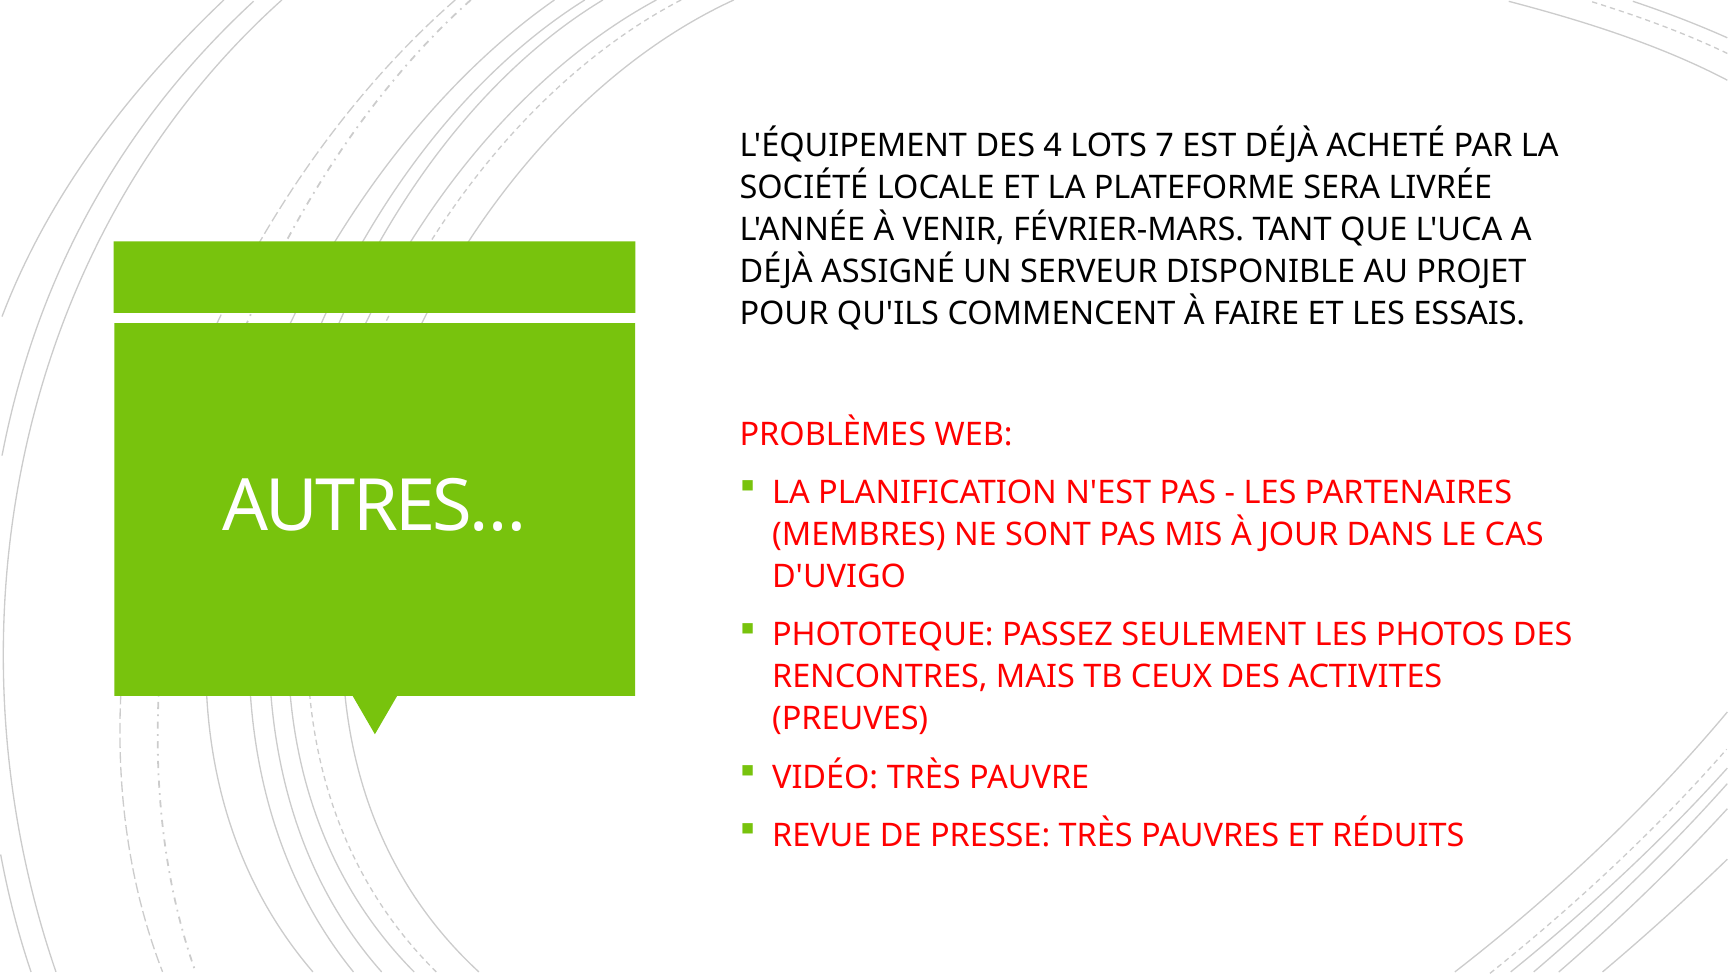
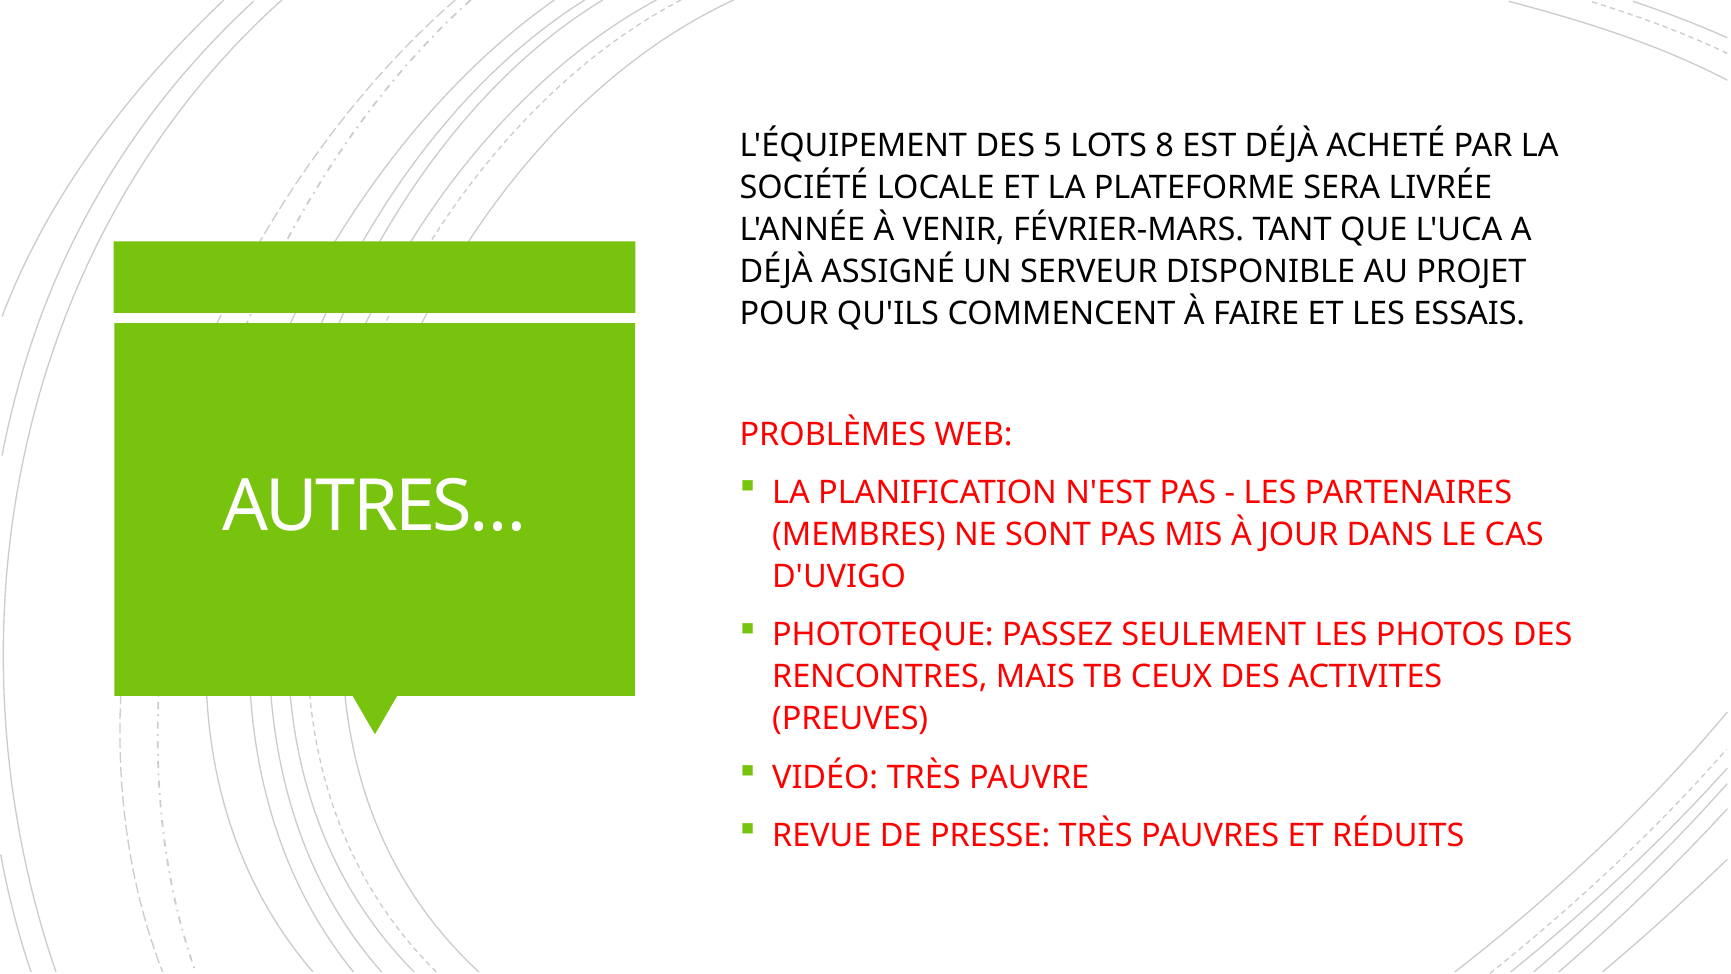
4: 4 -> 5
7: 7 -> 8
